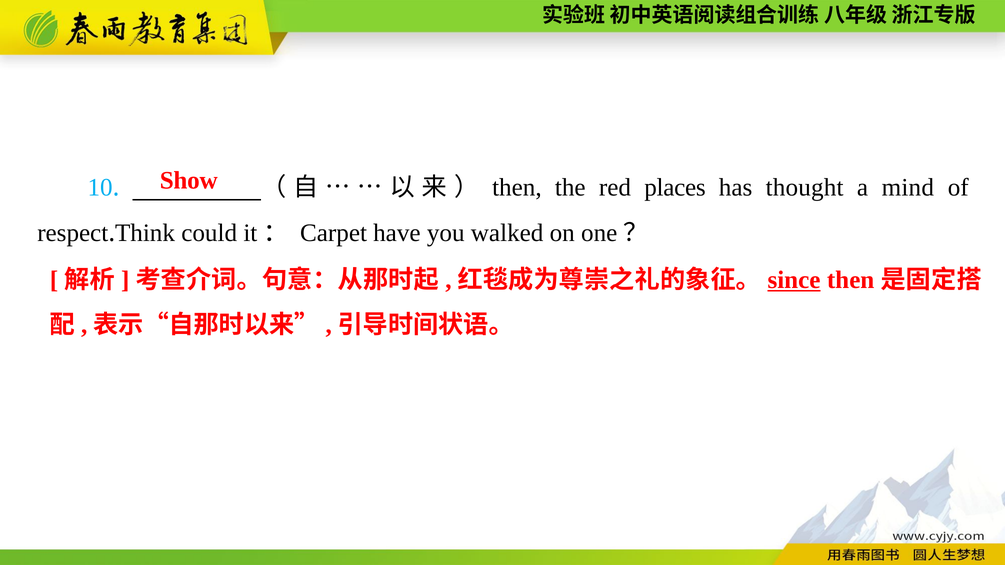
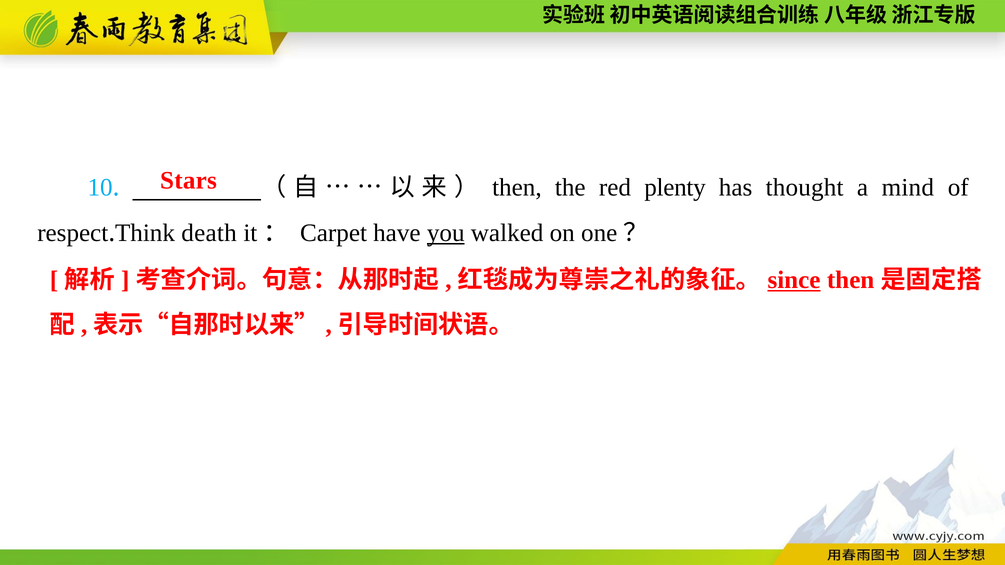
Show: Show -> Stars
places: places -> plenty
could: could -> death
you underline: none -> present
